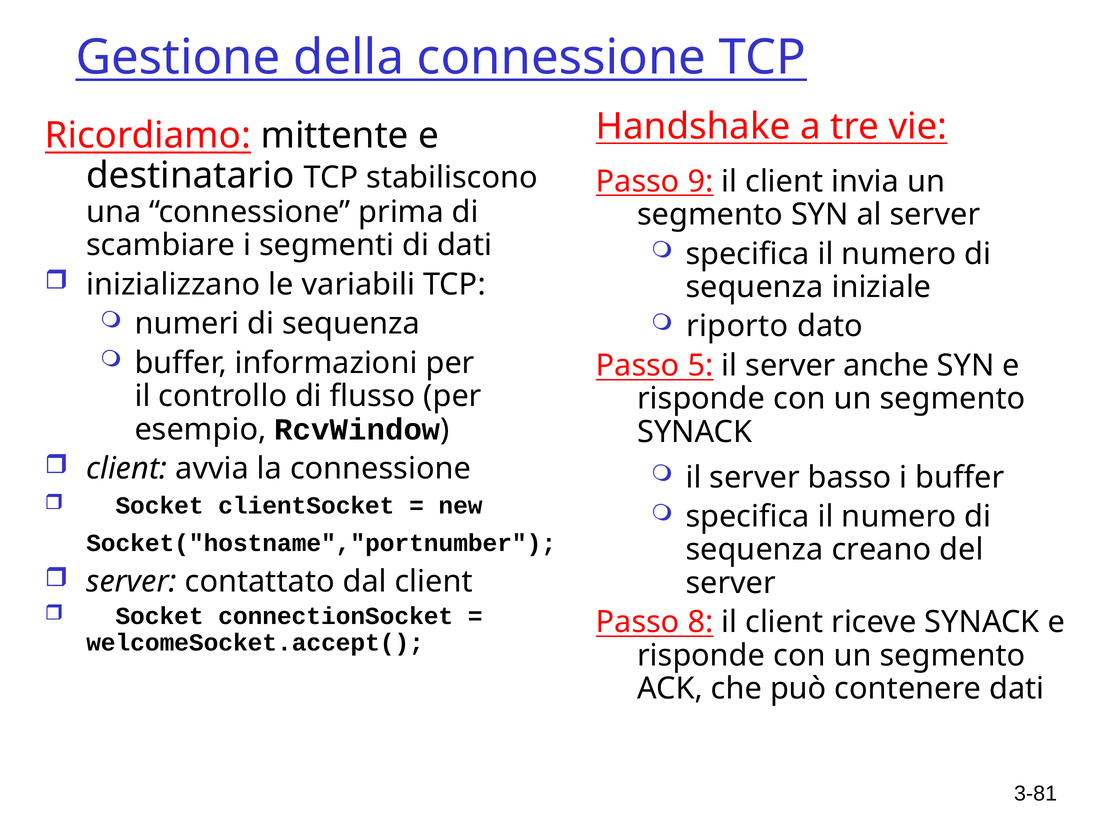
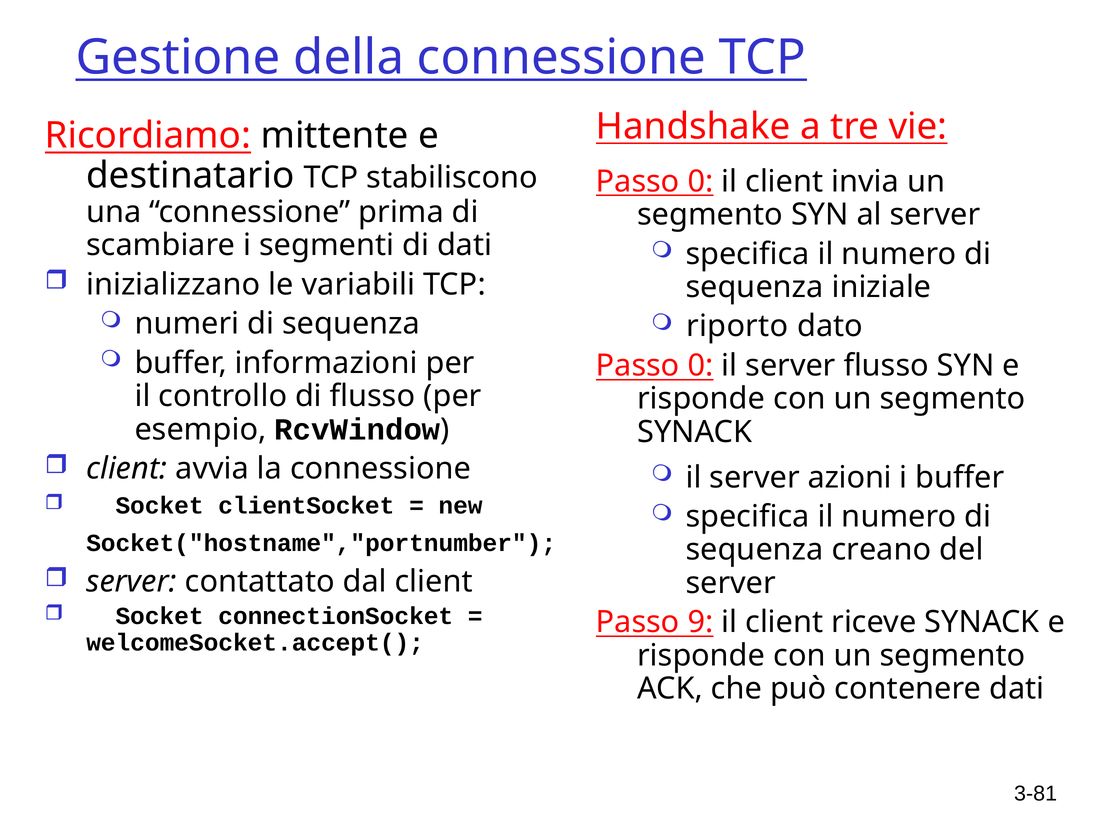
9 at (700, 181): 9 -> 0
5 at (700, 366): 5 -> 0
server anche: anche -> flusso
basso: basso -> azioni
8: 8 -> 9
